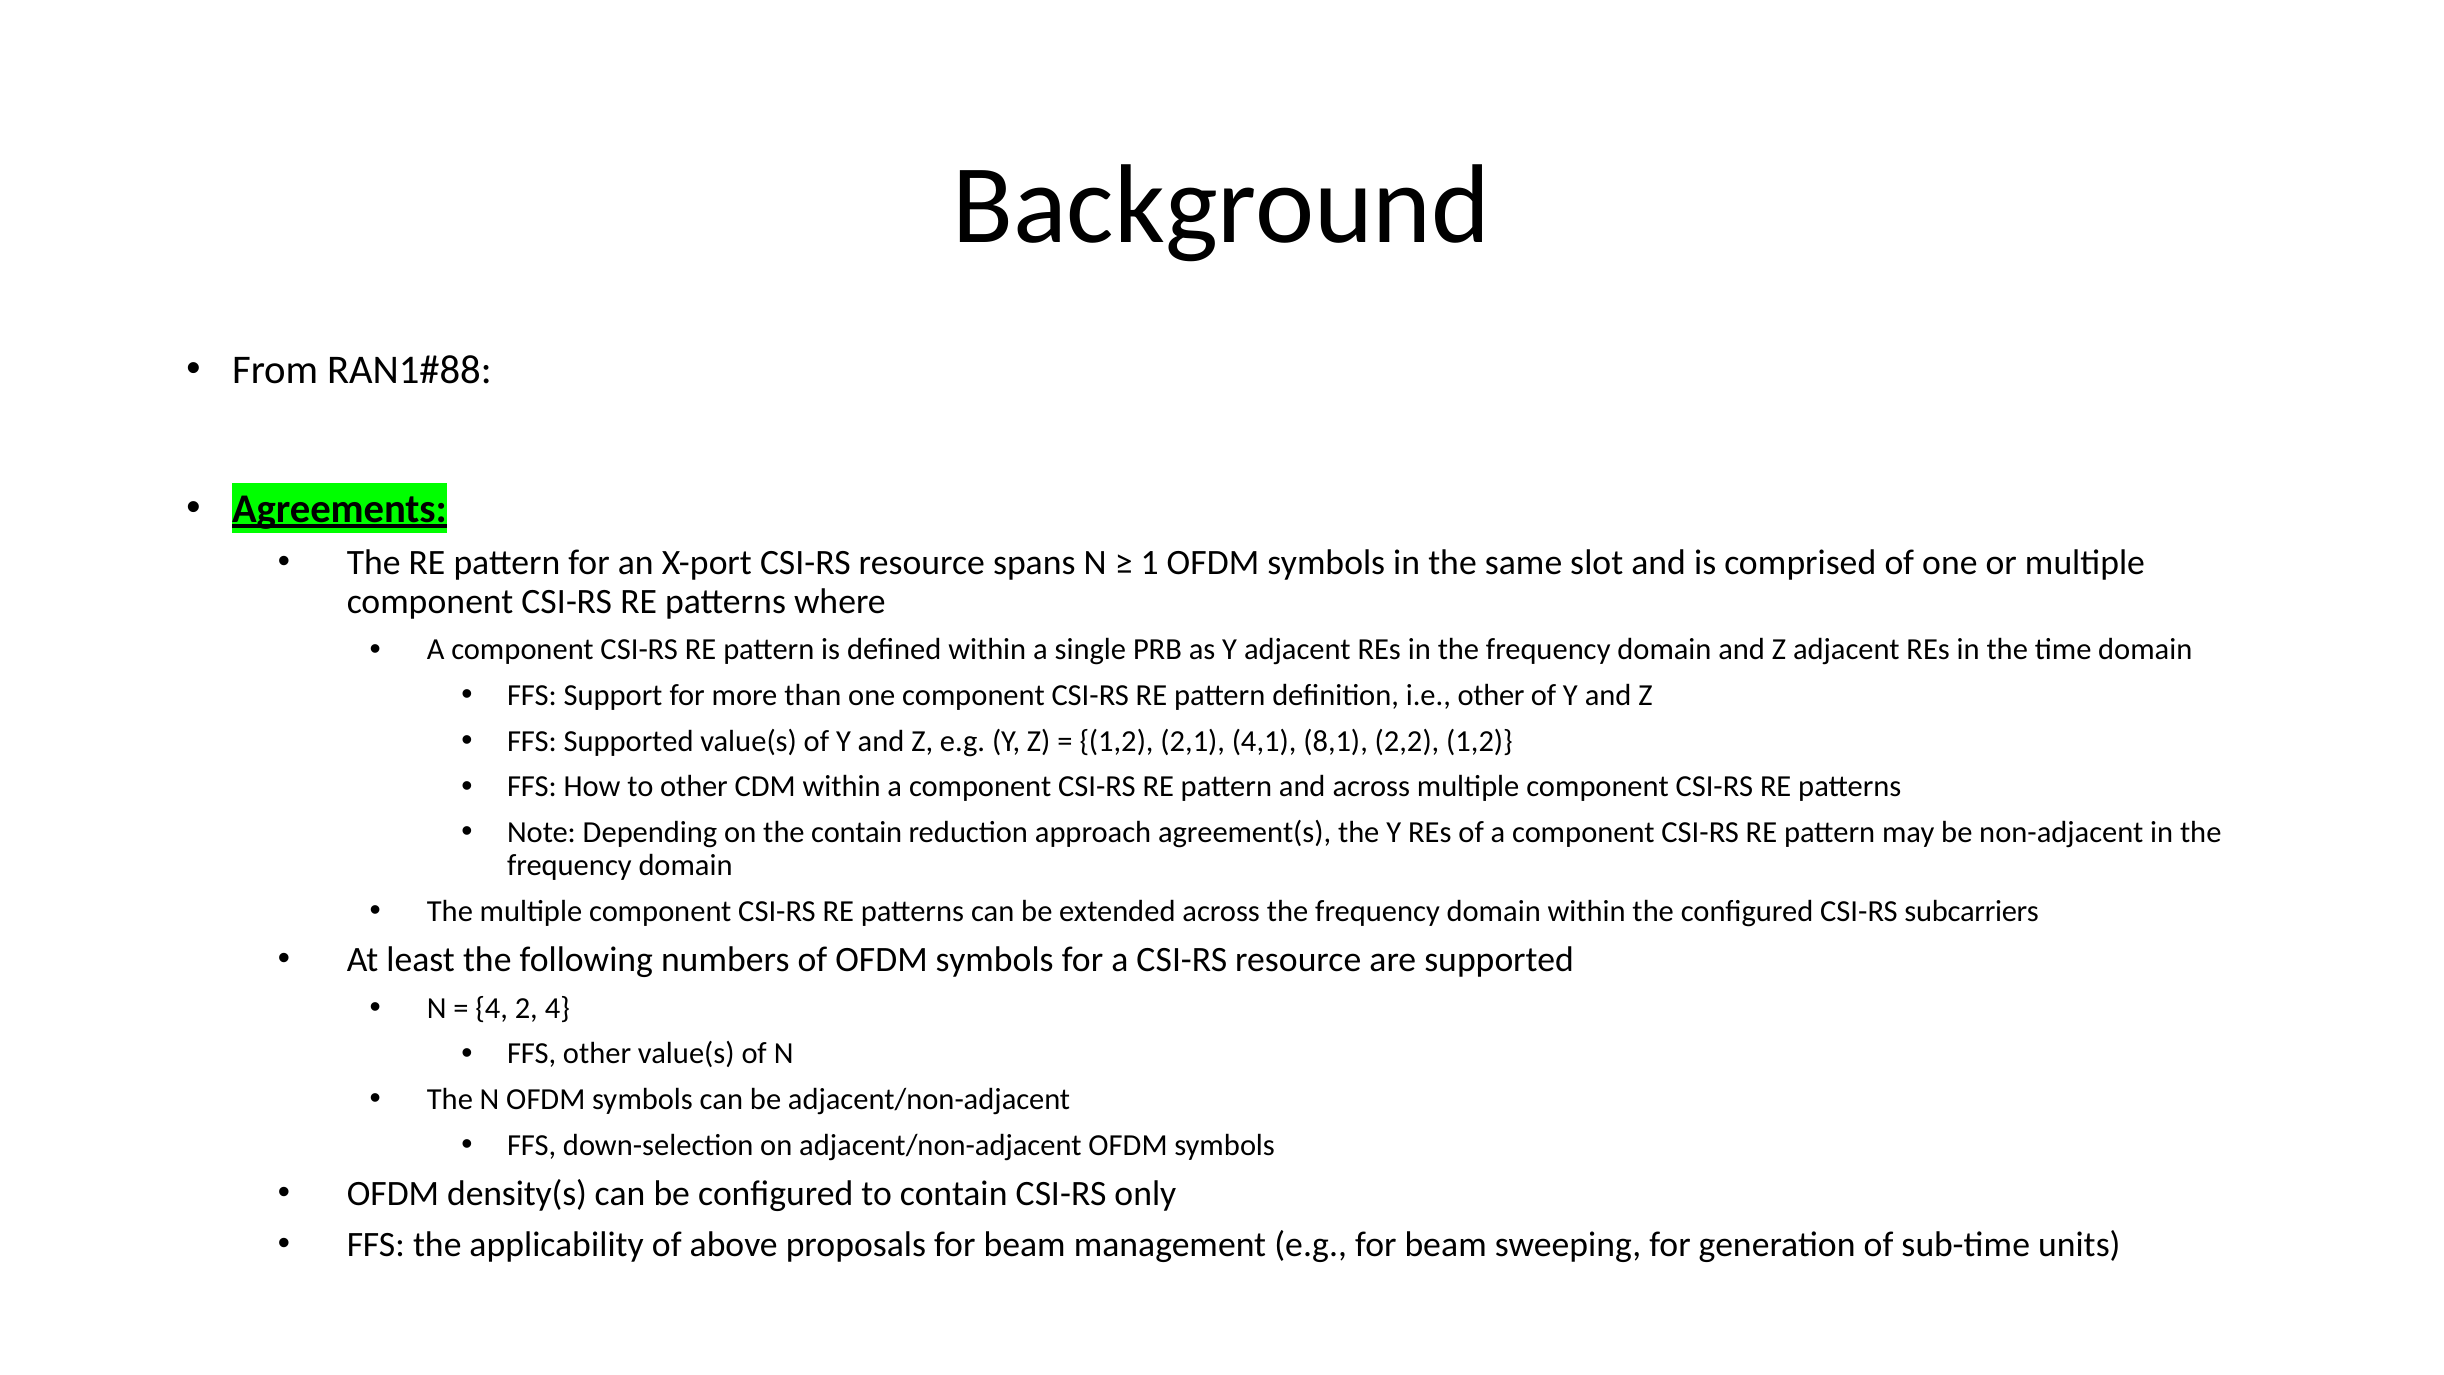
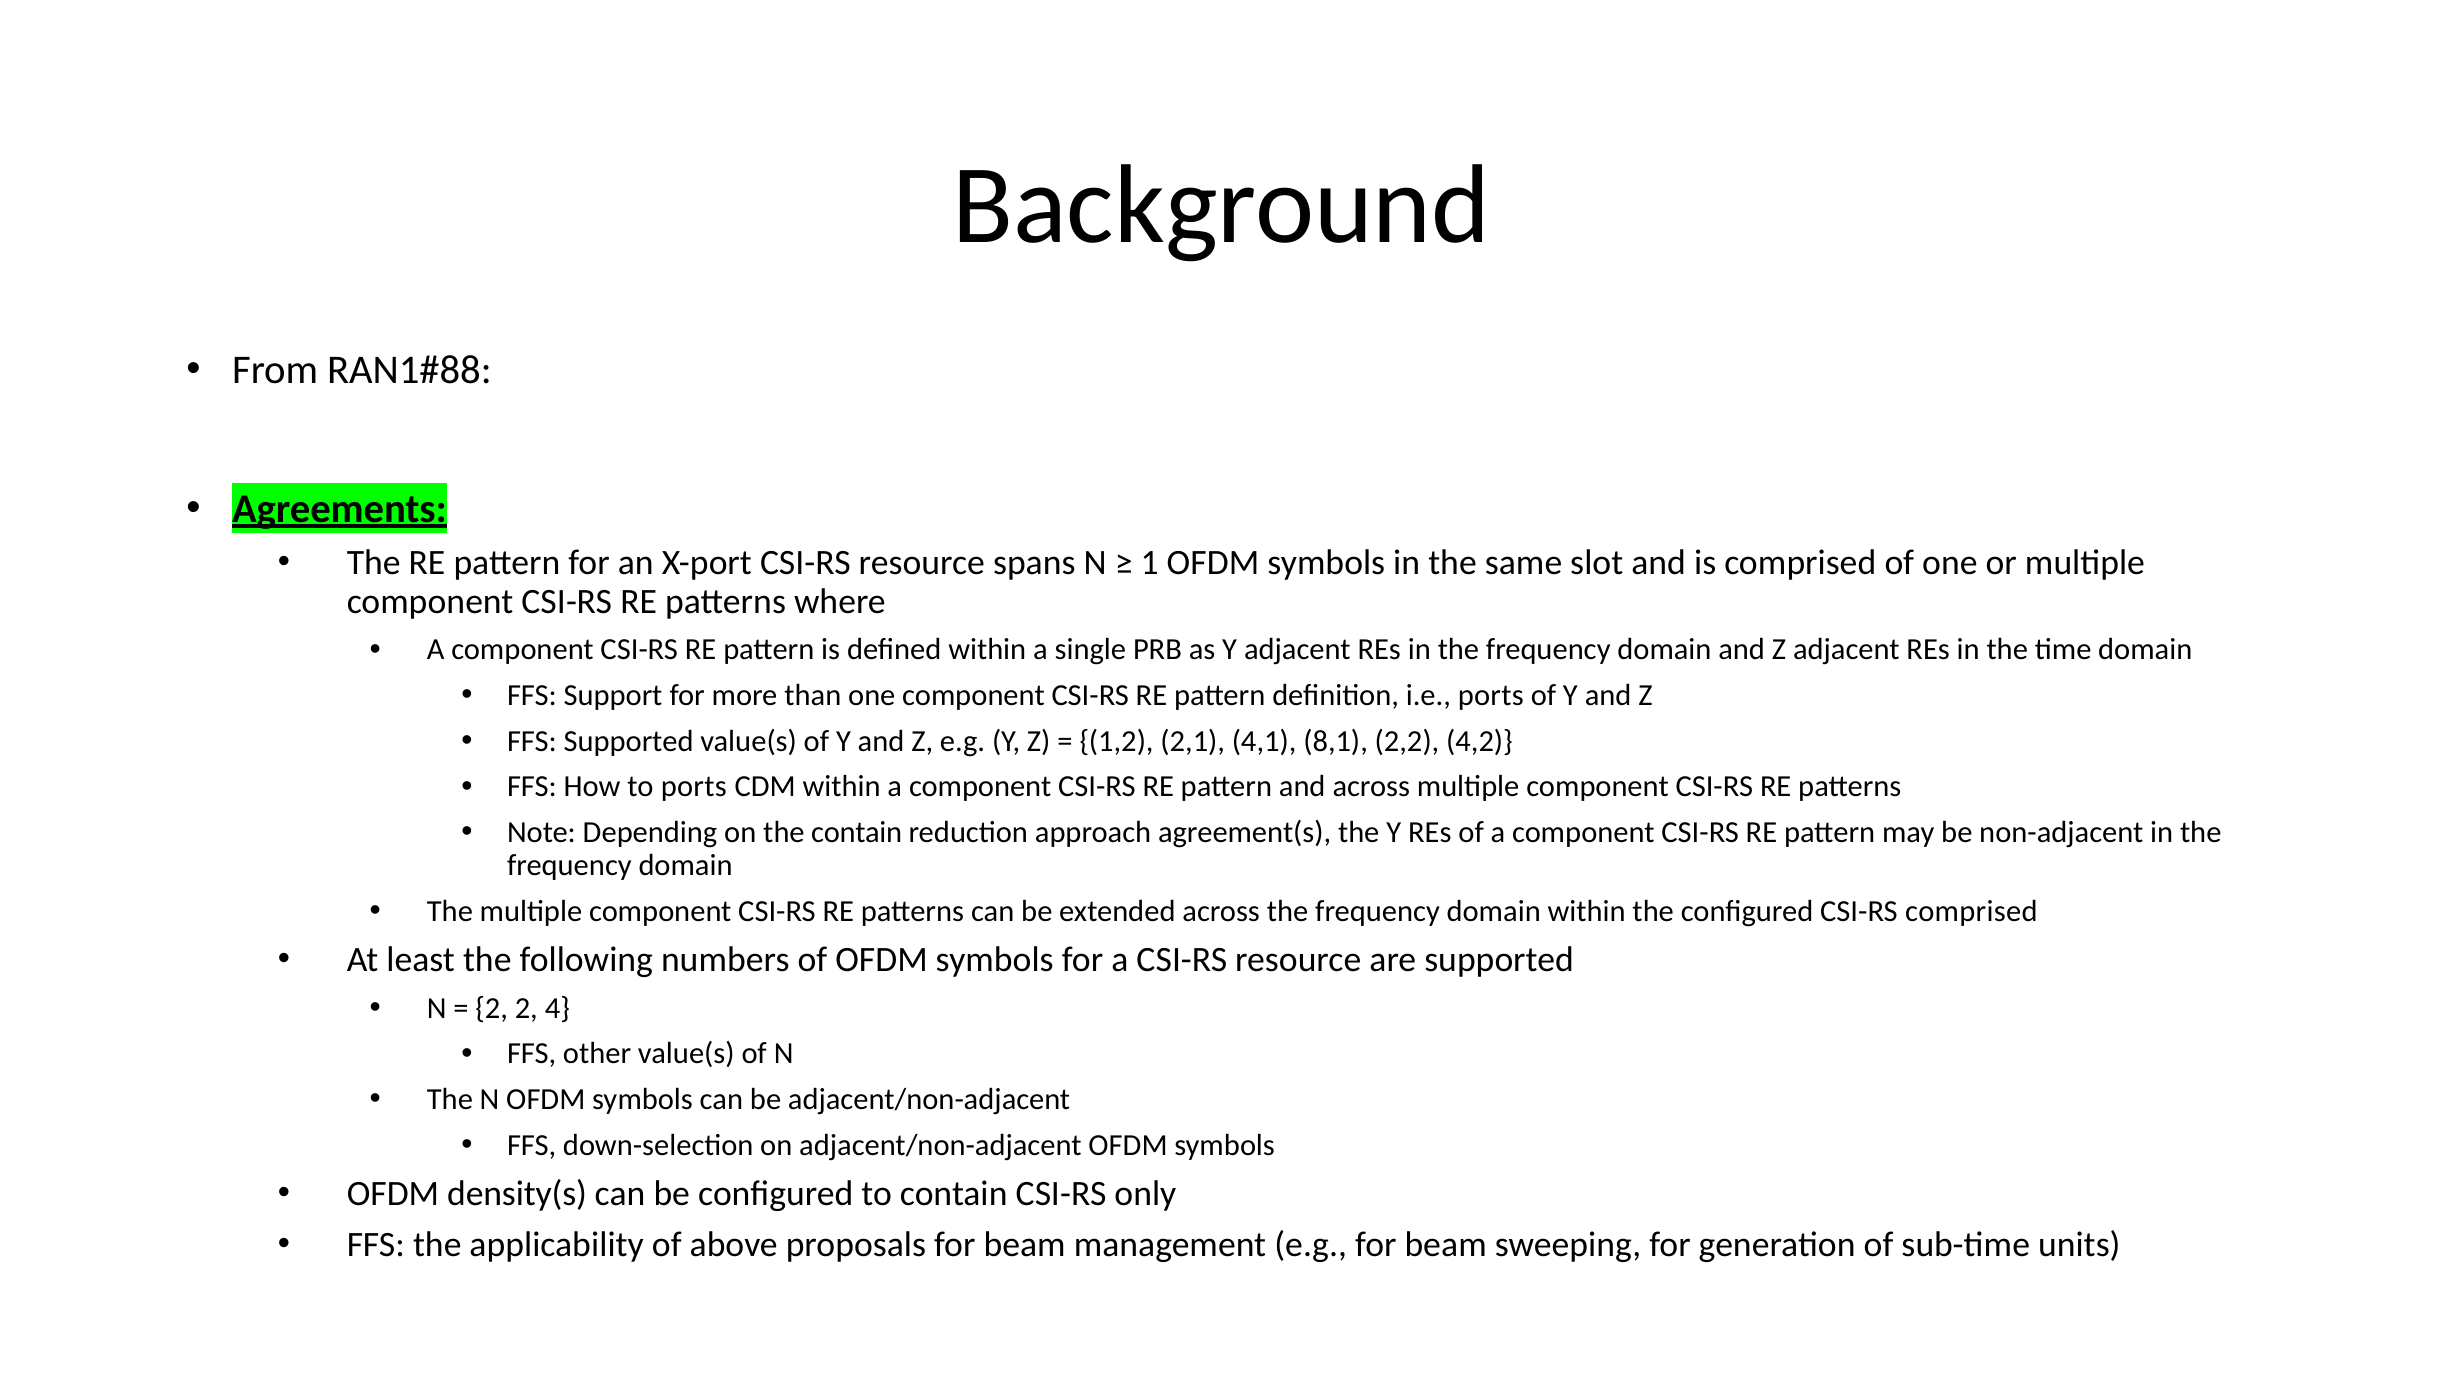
i.e other: other -> ports
2,2 1,2: 1,2 -> 4,2
to other: other -> ports
CSI-RS subcarriers: subcarriers -> comprised
4 at (492, 1008): 4 -> 2
